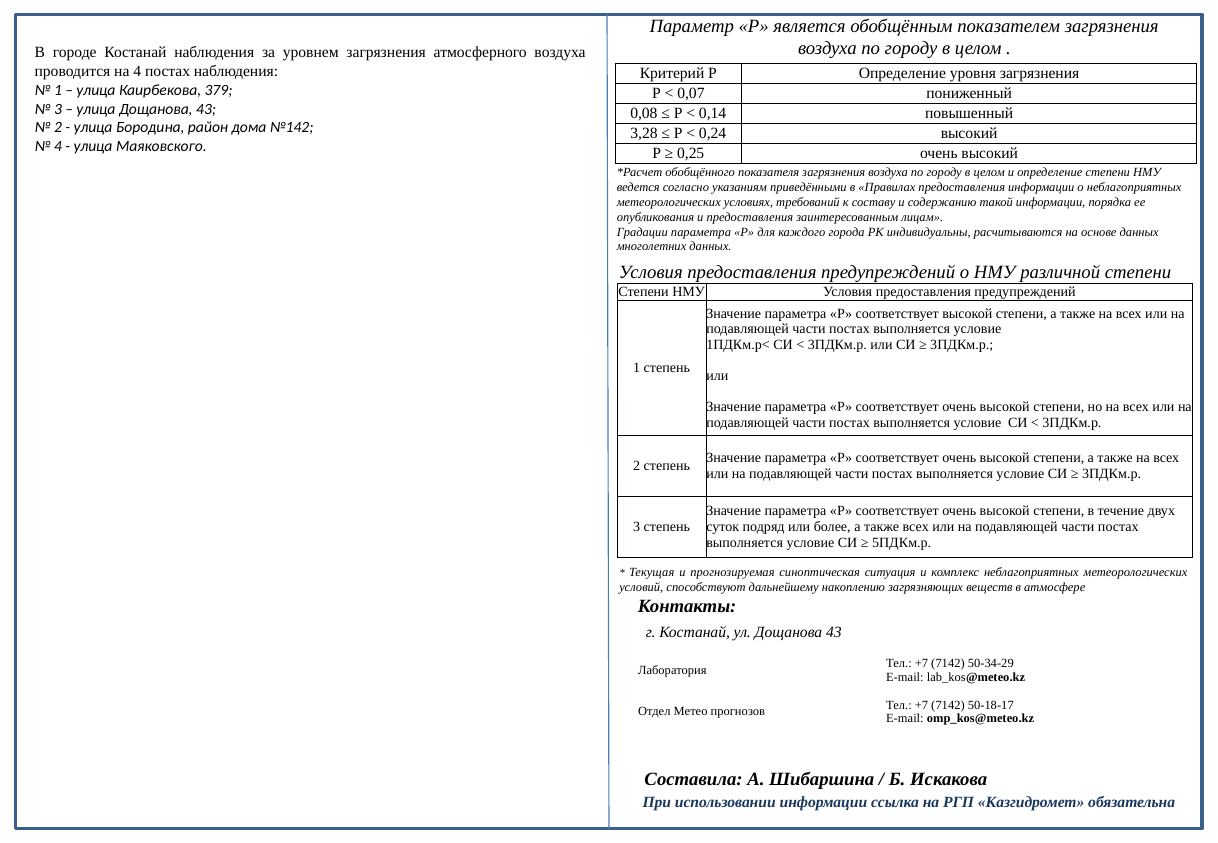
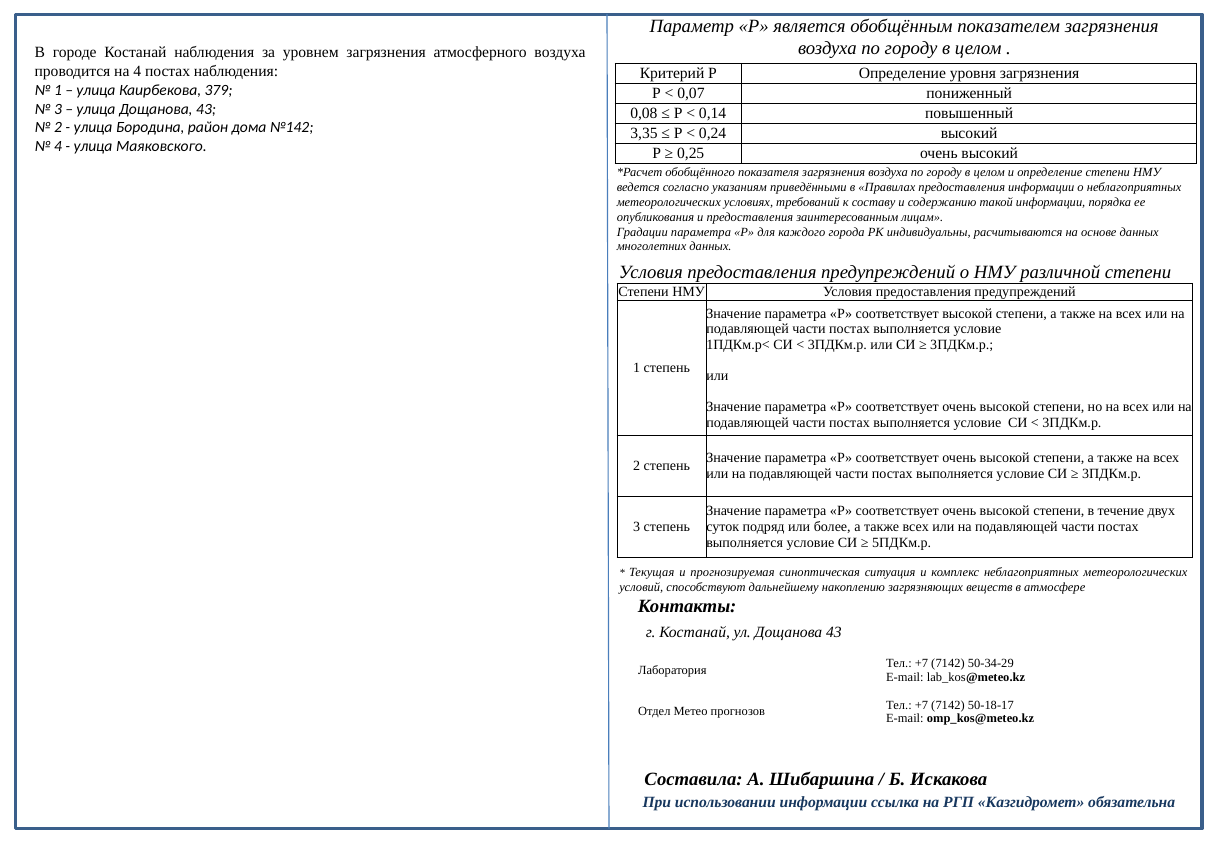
3,28: 3,28 -> 3,35
